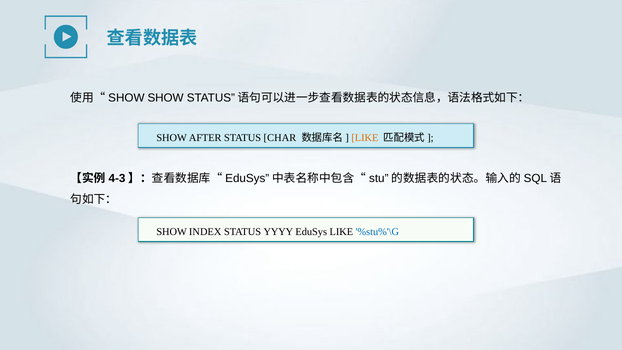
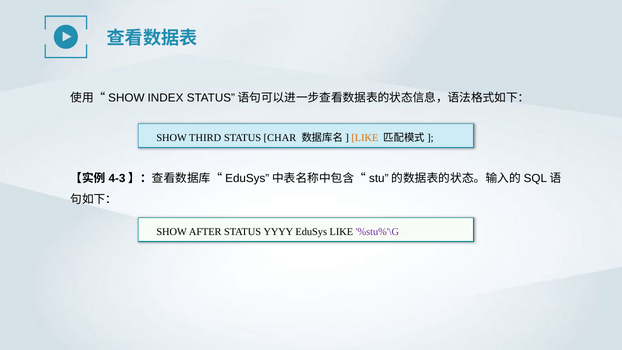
SHOW at (166, 98): SHOW -> INDEX
AFTER: AFTER -> THIRD
INDEX: INDEX -> AFTER
%stu%'\G colour: blue -> purple
